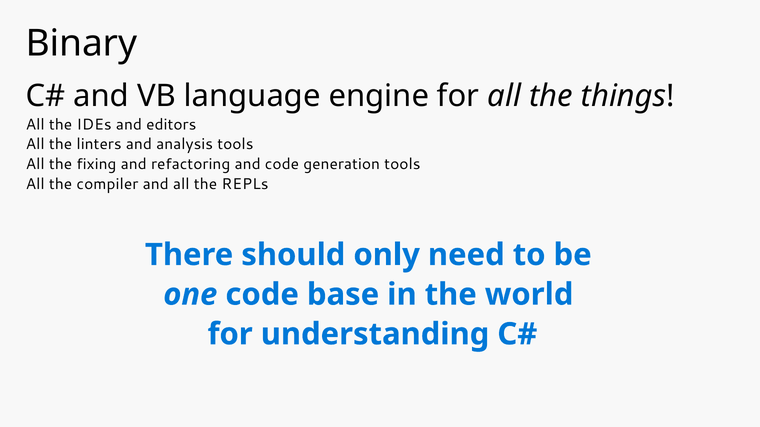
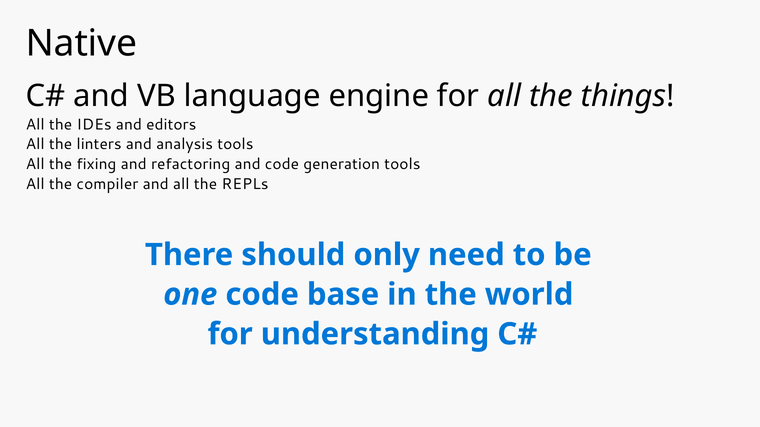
Binary: Binary -> Native
